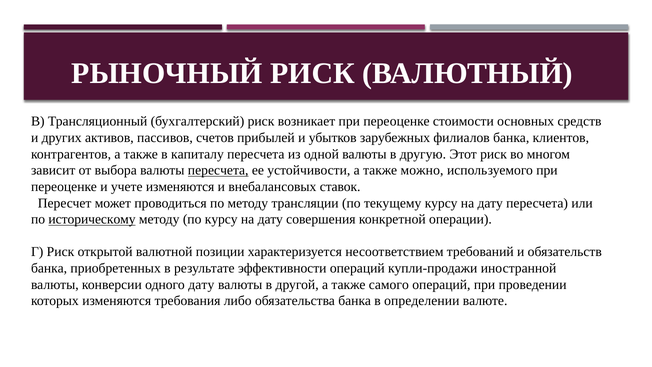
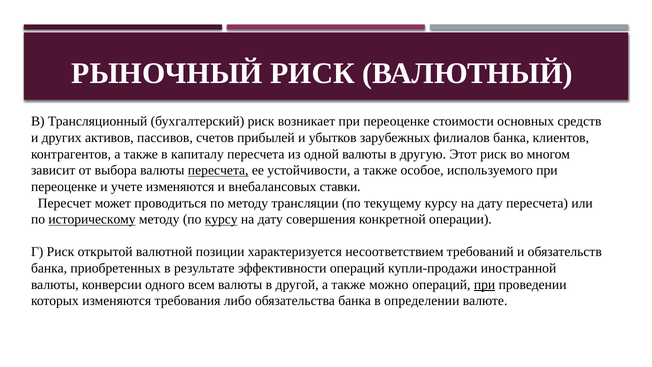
можно: можно -> особое
ставок: ставок -> ставки
курсу at (221, 219) underline: none -> present
одного дату: дату -> всем
самого: самого -> можно
при at (485, 284) underline: none -> present
